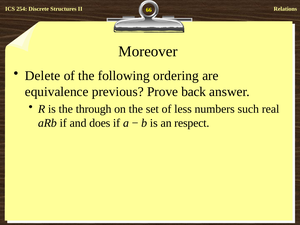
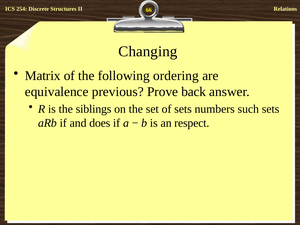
Moreover: Moreover -> Changing
Delete: Delete -> Matrix
through: through -> siblings
of less: less -> sets
such real: real -> sets
